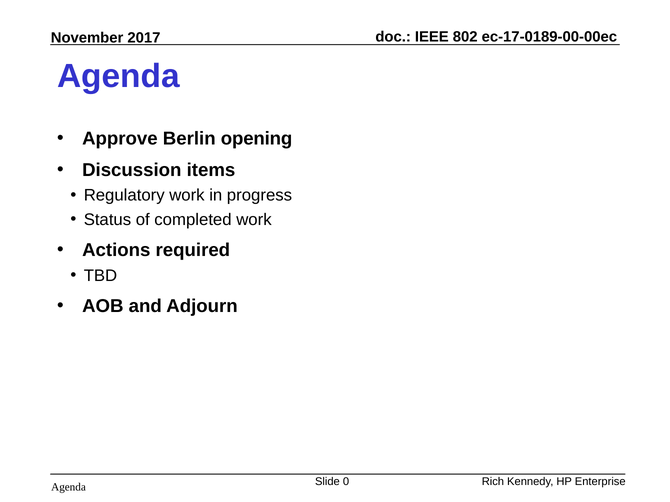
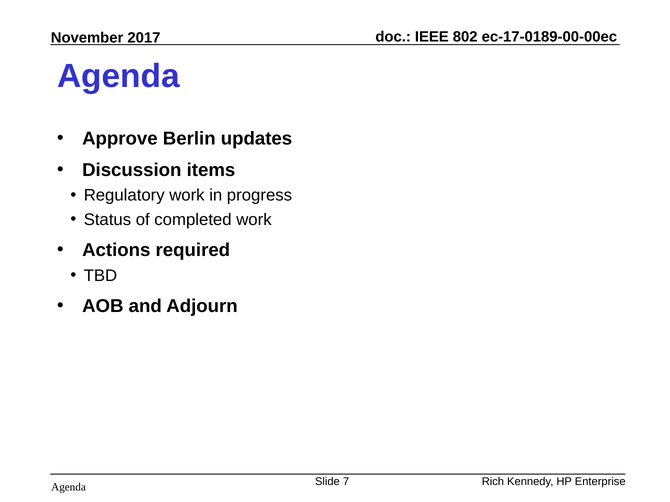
opening: opening -> updates
0: 0 -> 7
